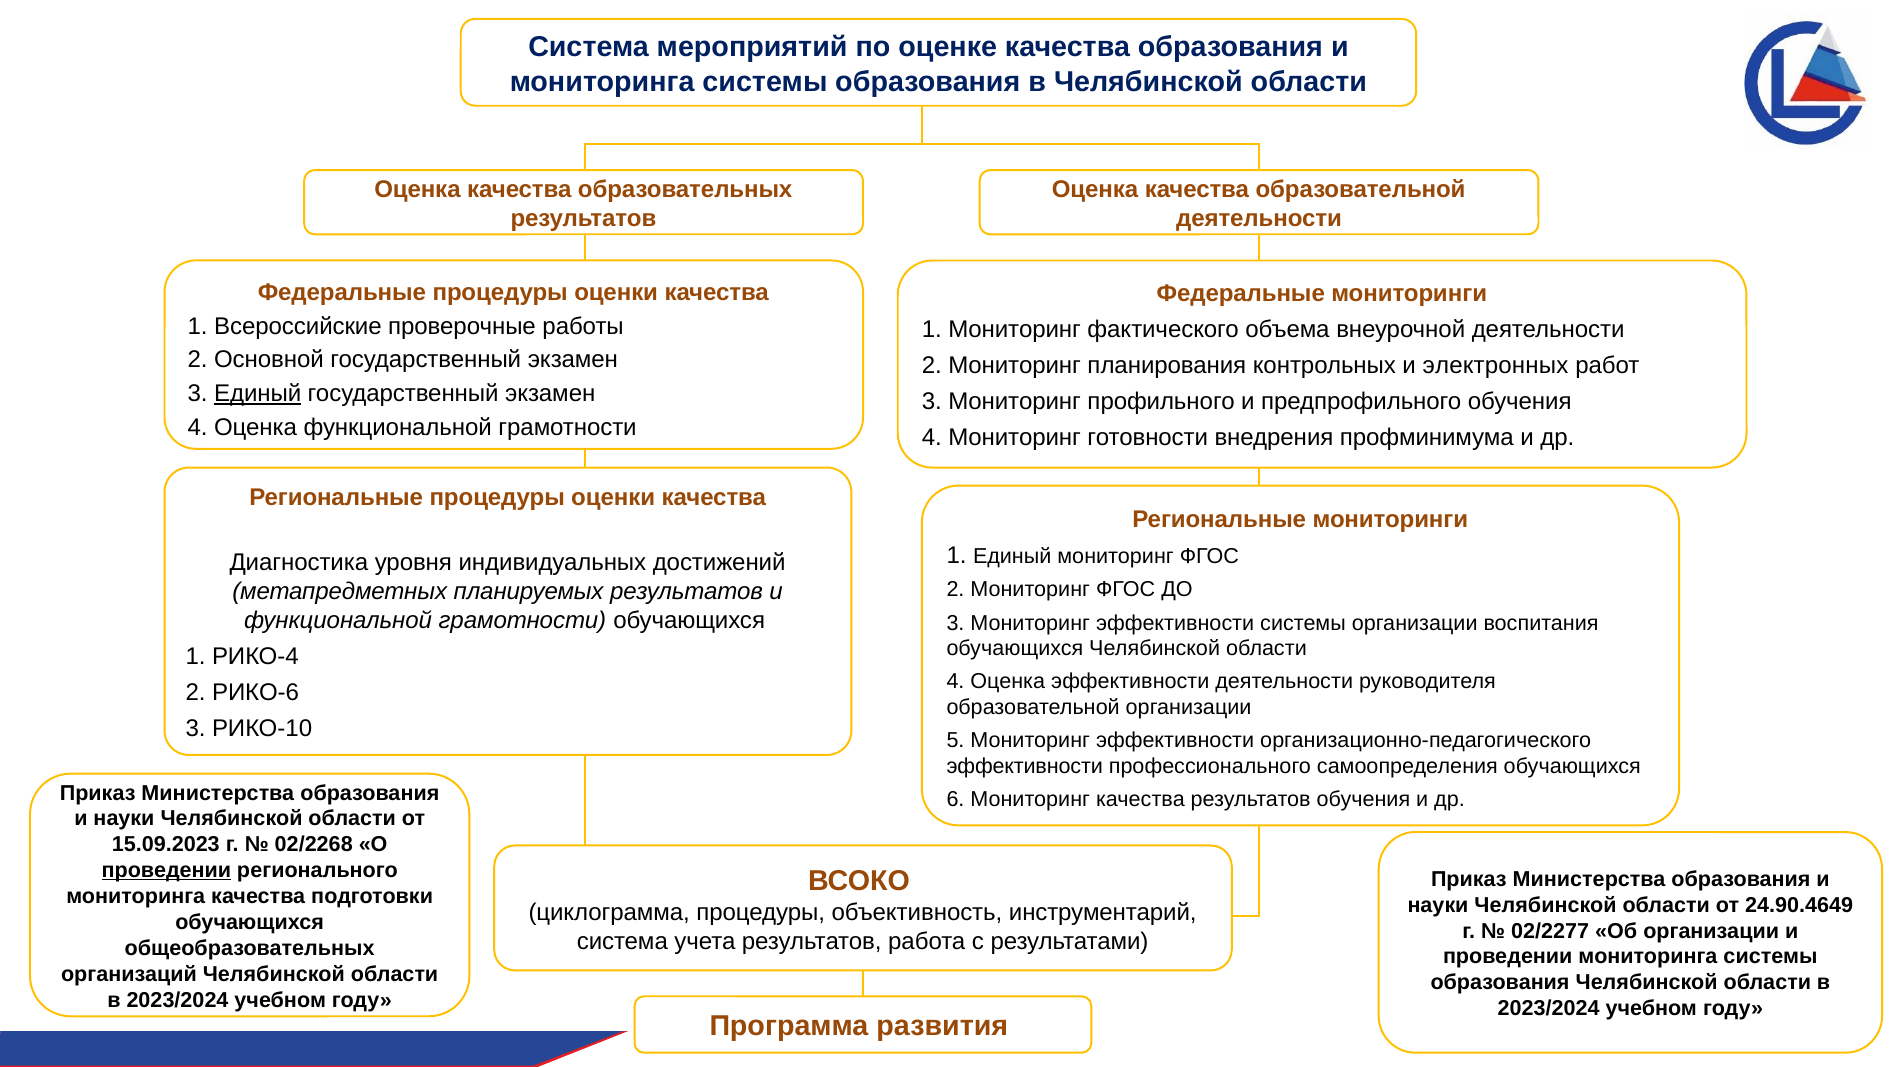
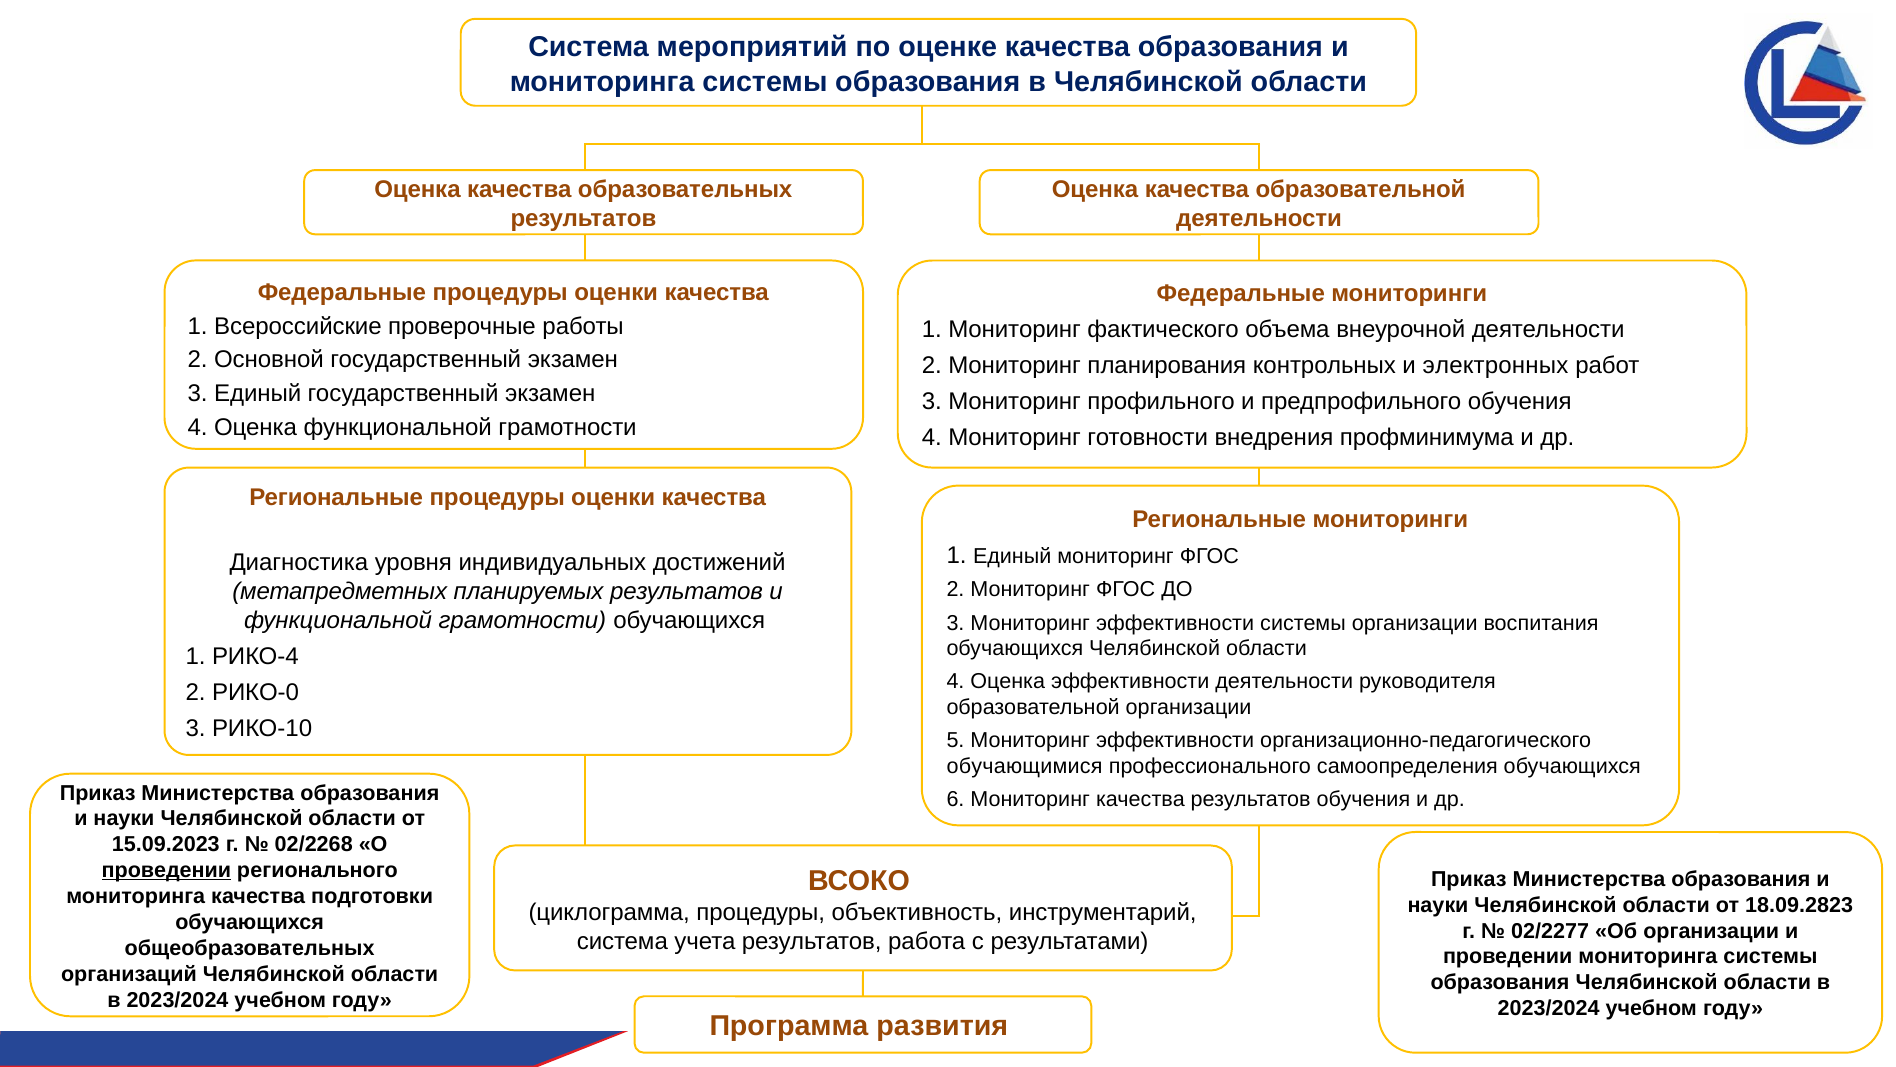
Единый at (258, 394) underline: present -> none
РИКО-6: РИКО-6 -> РИКО-0
эффективности at (1025, 766): эффективности -> обучающимися
24.90.4649: 24.90.4649 -> 18.09.2823
